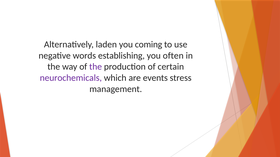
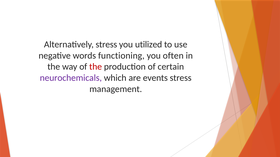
Alternatively laden: laden -> stress
coming: coming -> utilized
establishing: establishing -> functioning
the at (96, 67) colour: purple -> red
